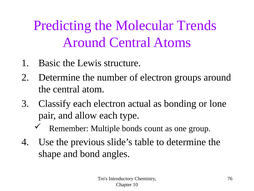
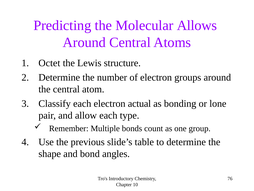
Trends: Trends -> Allows
Basic: Basic -> Octet
